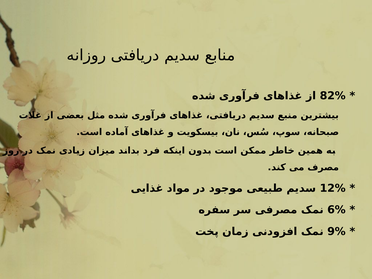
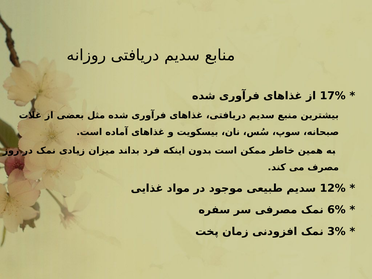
82%: 82% -> 17%
9%: 9% -> 3%
